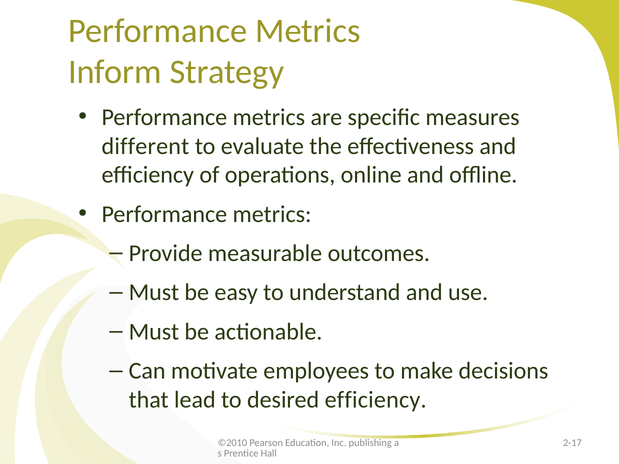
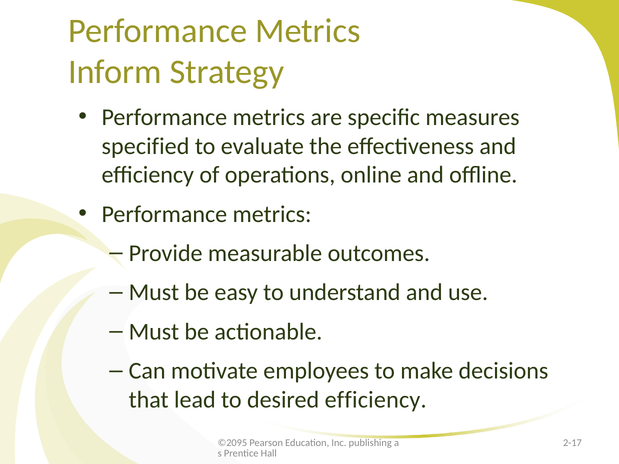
different: different -> specified
©2010: ©2010 -> ©2095
